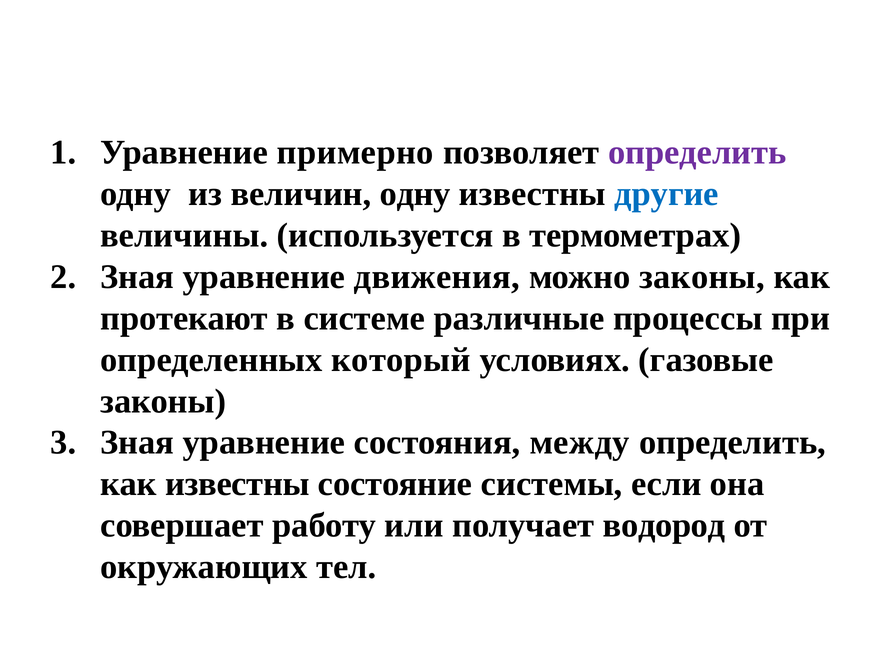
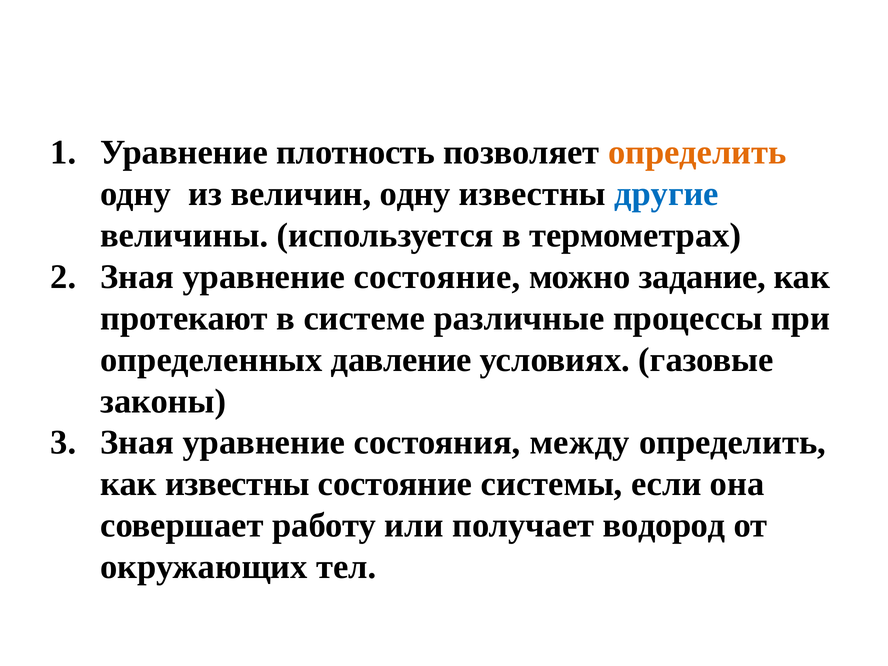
примерно: примерно -> плотность
определить at (697, 152) colour: purple -> orange
уравнение движения: движения -> состояние
можно законы: законы -> задание
который: который -> давление
